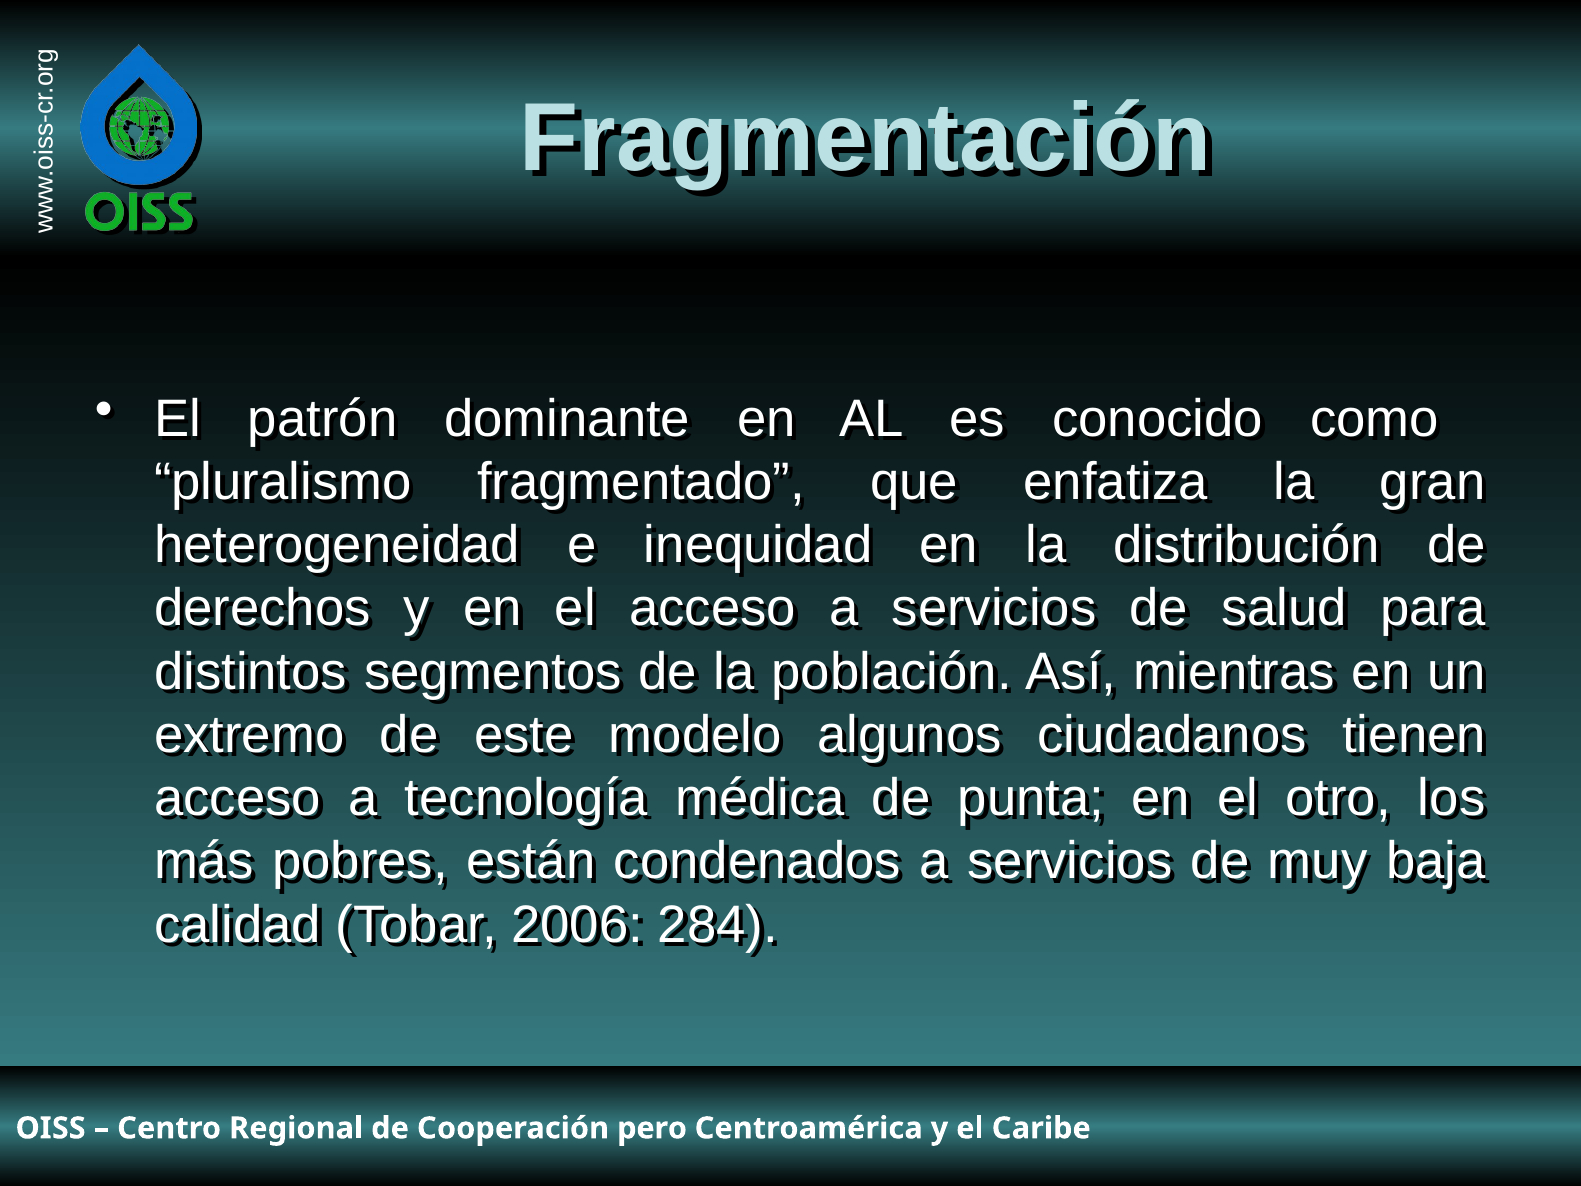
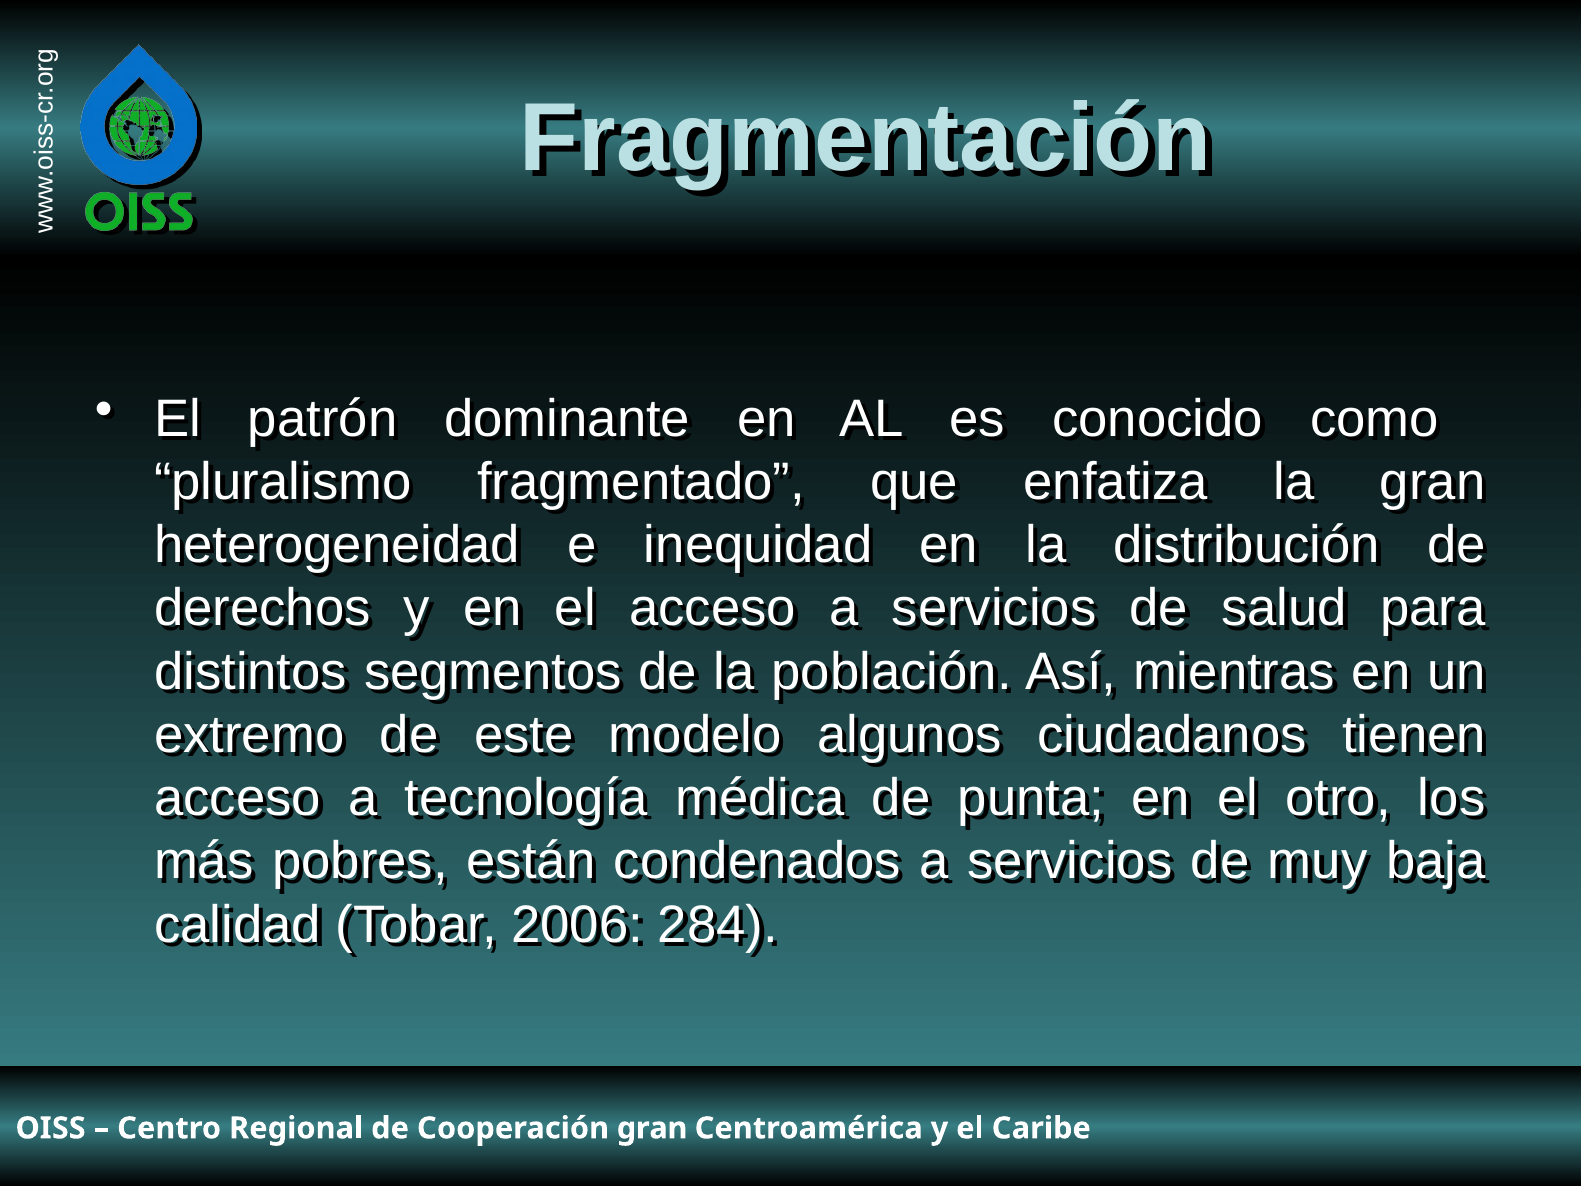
pero at (652, 1128): pero -> gran
